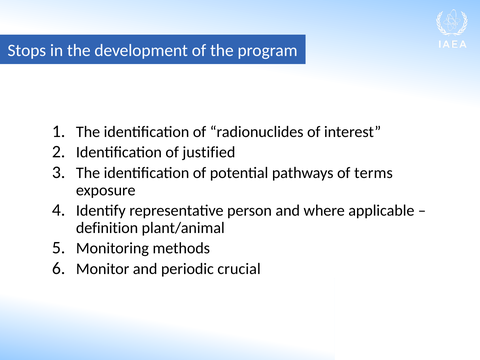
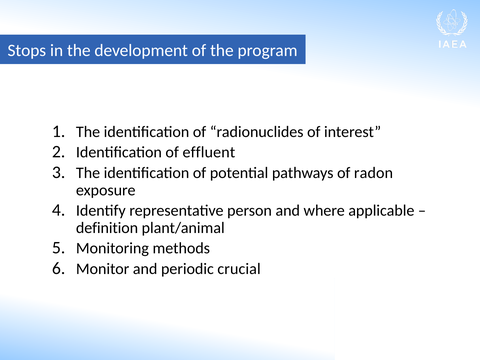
justified: justified -> effluent
terms: terms -> radon
